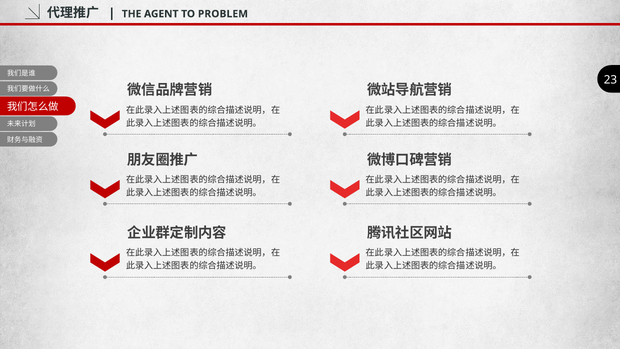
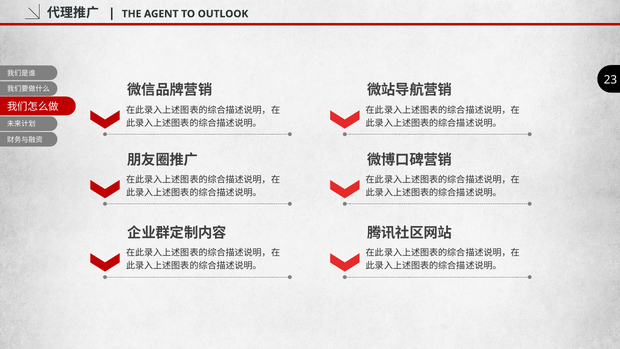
PROBLEM: PROBLEM -> OUTLOOK
